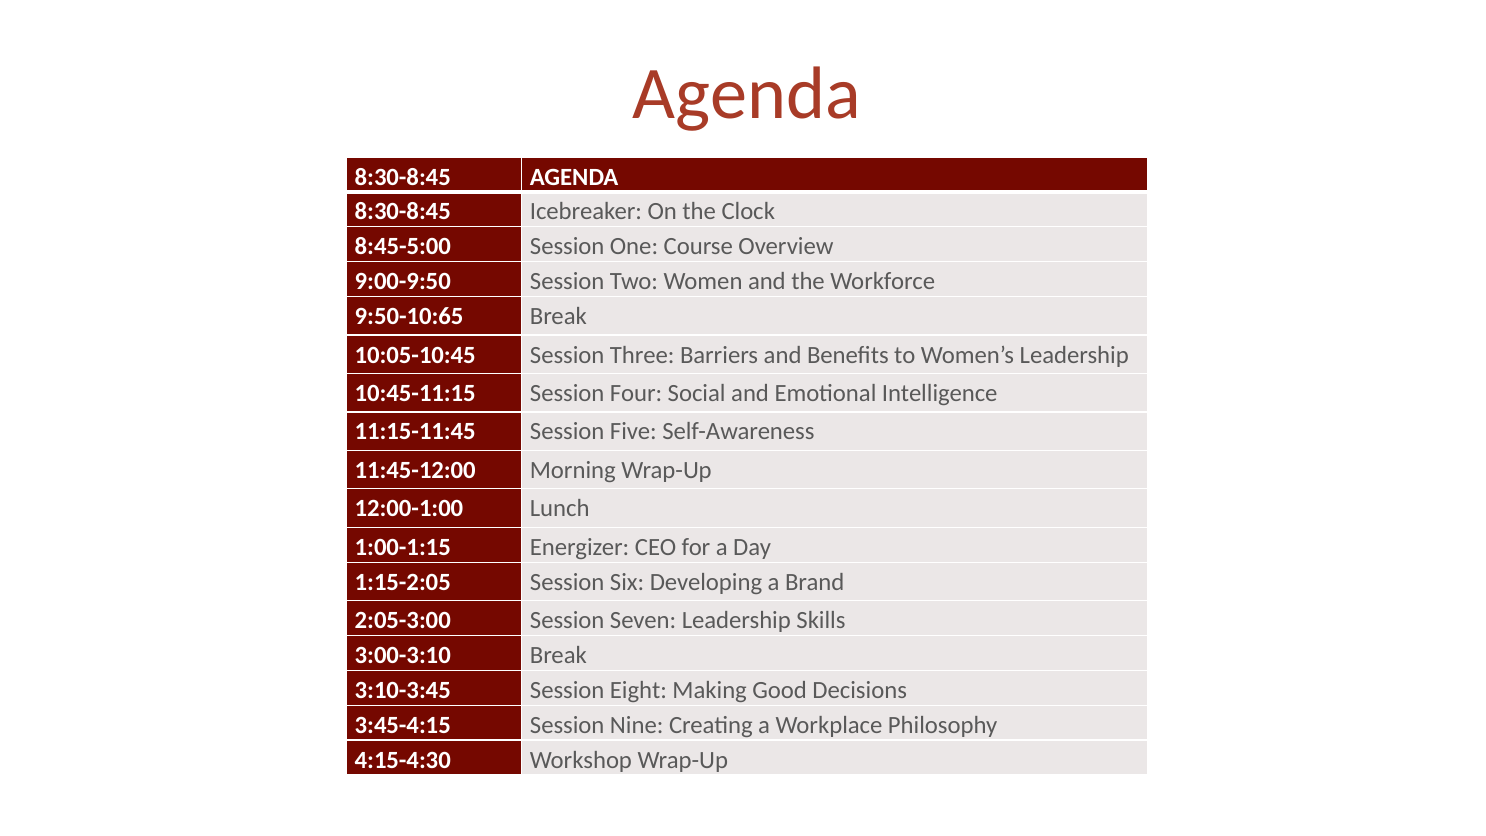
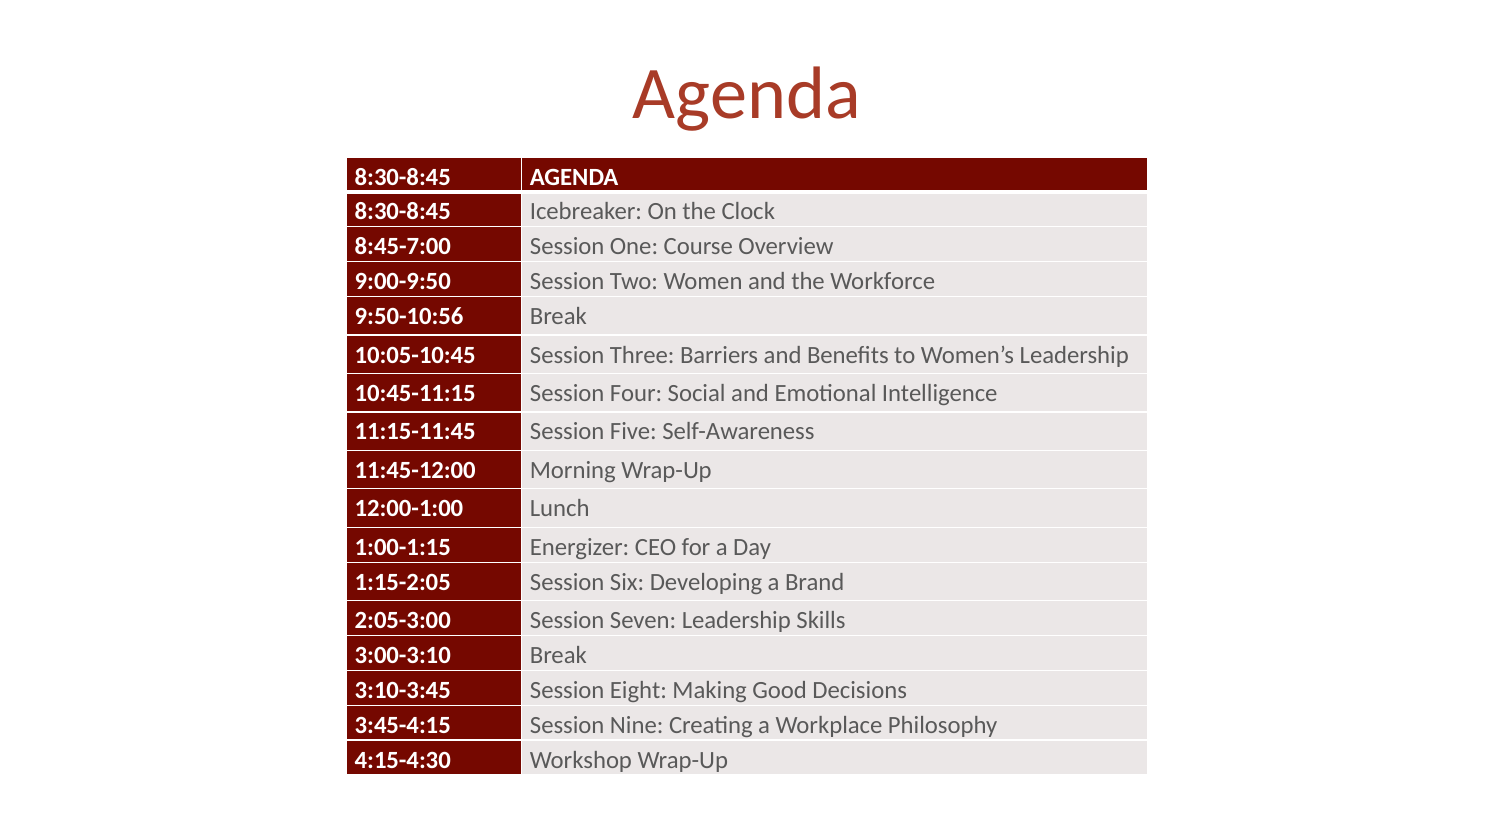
8:45-5:00: 8:45-5:00 -> 8:45-7:00
9:50-10:65: 9:50-10:65 -> 9:50-10:56
